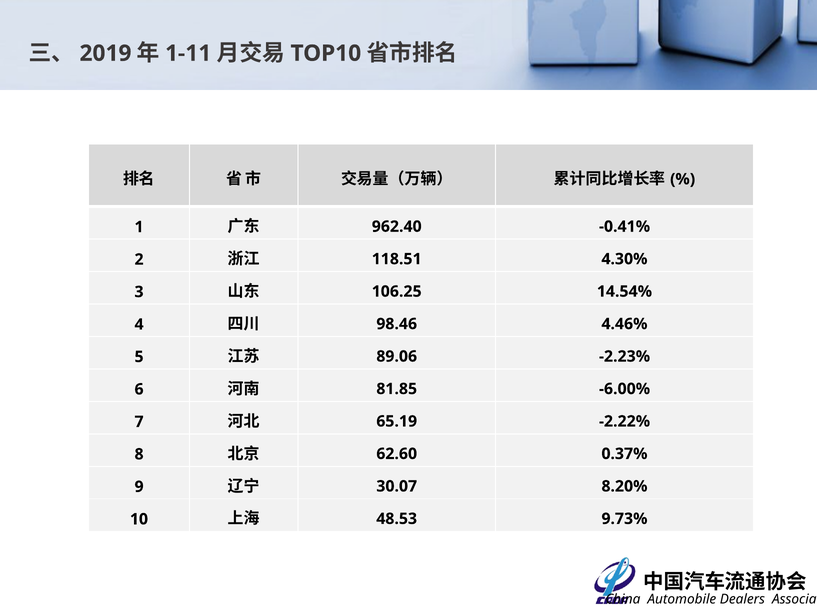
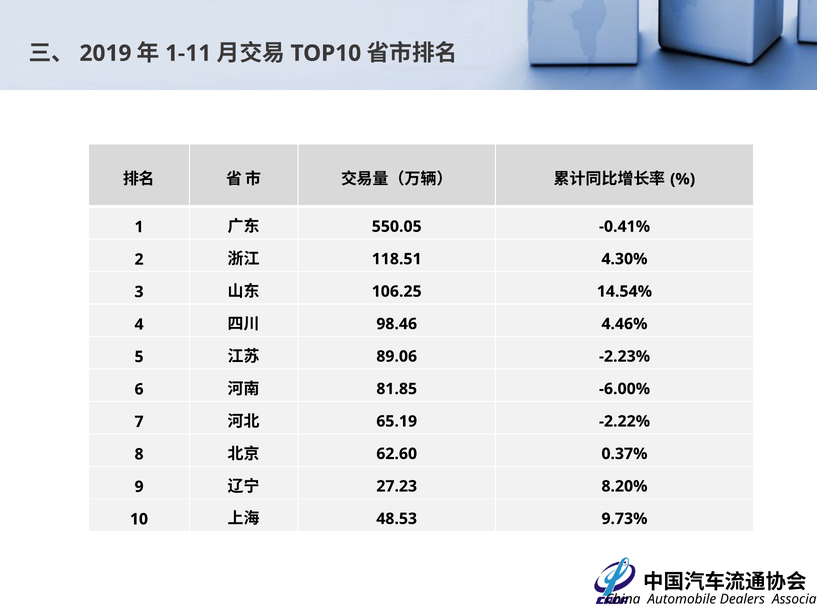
962.40: 962.40 -> 550.05
30.07: 30.07 -> 27.23
